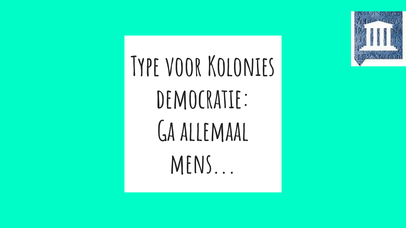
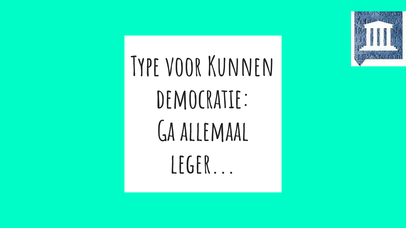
Kolonies: Kolonies -> Kunnen
mens: mens -> leger
